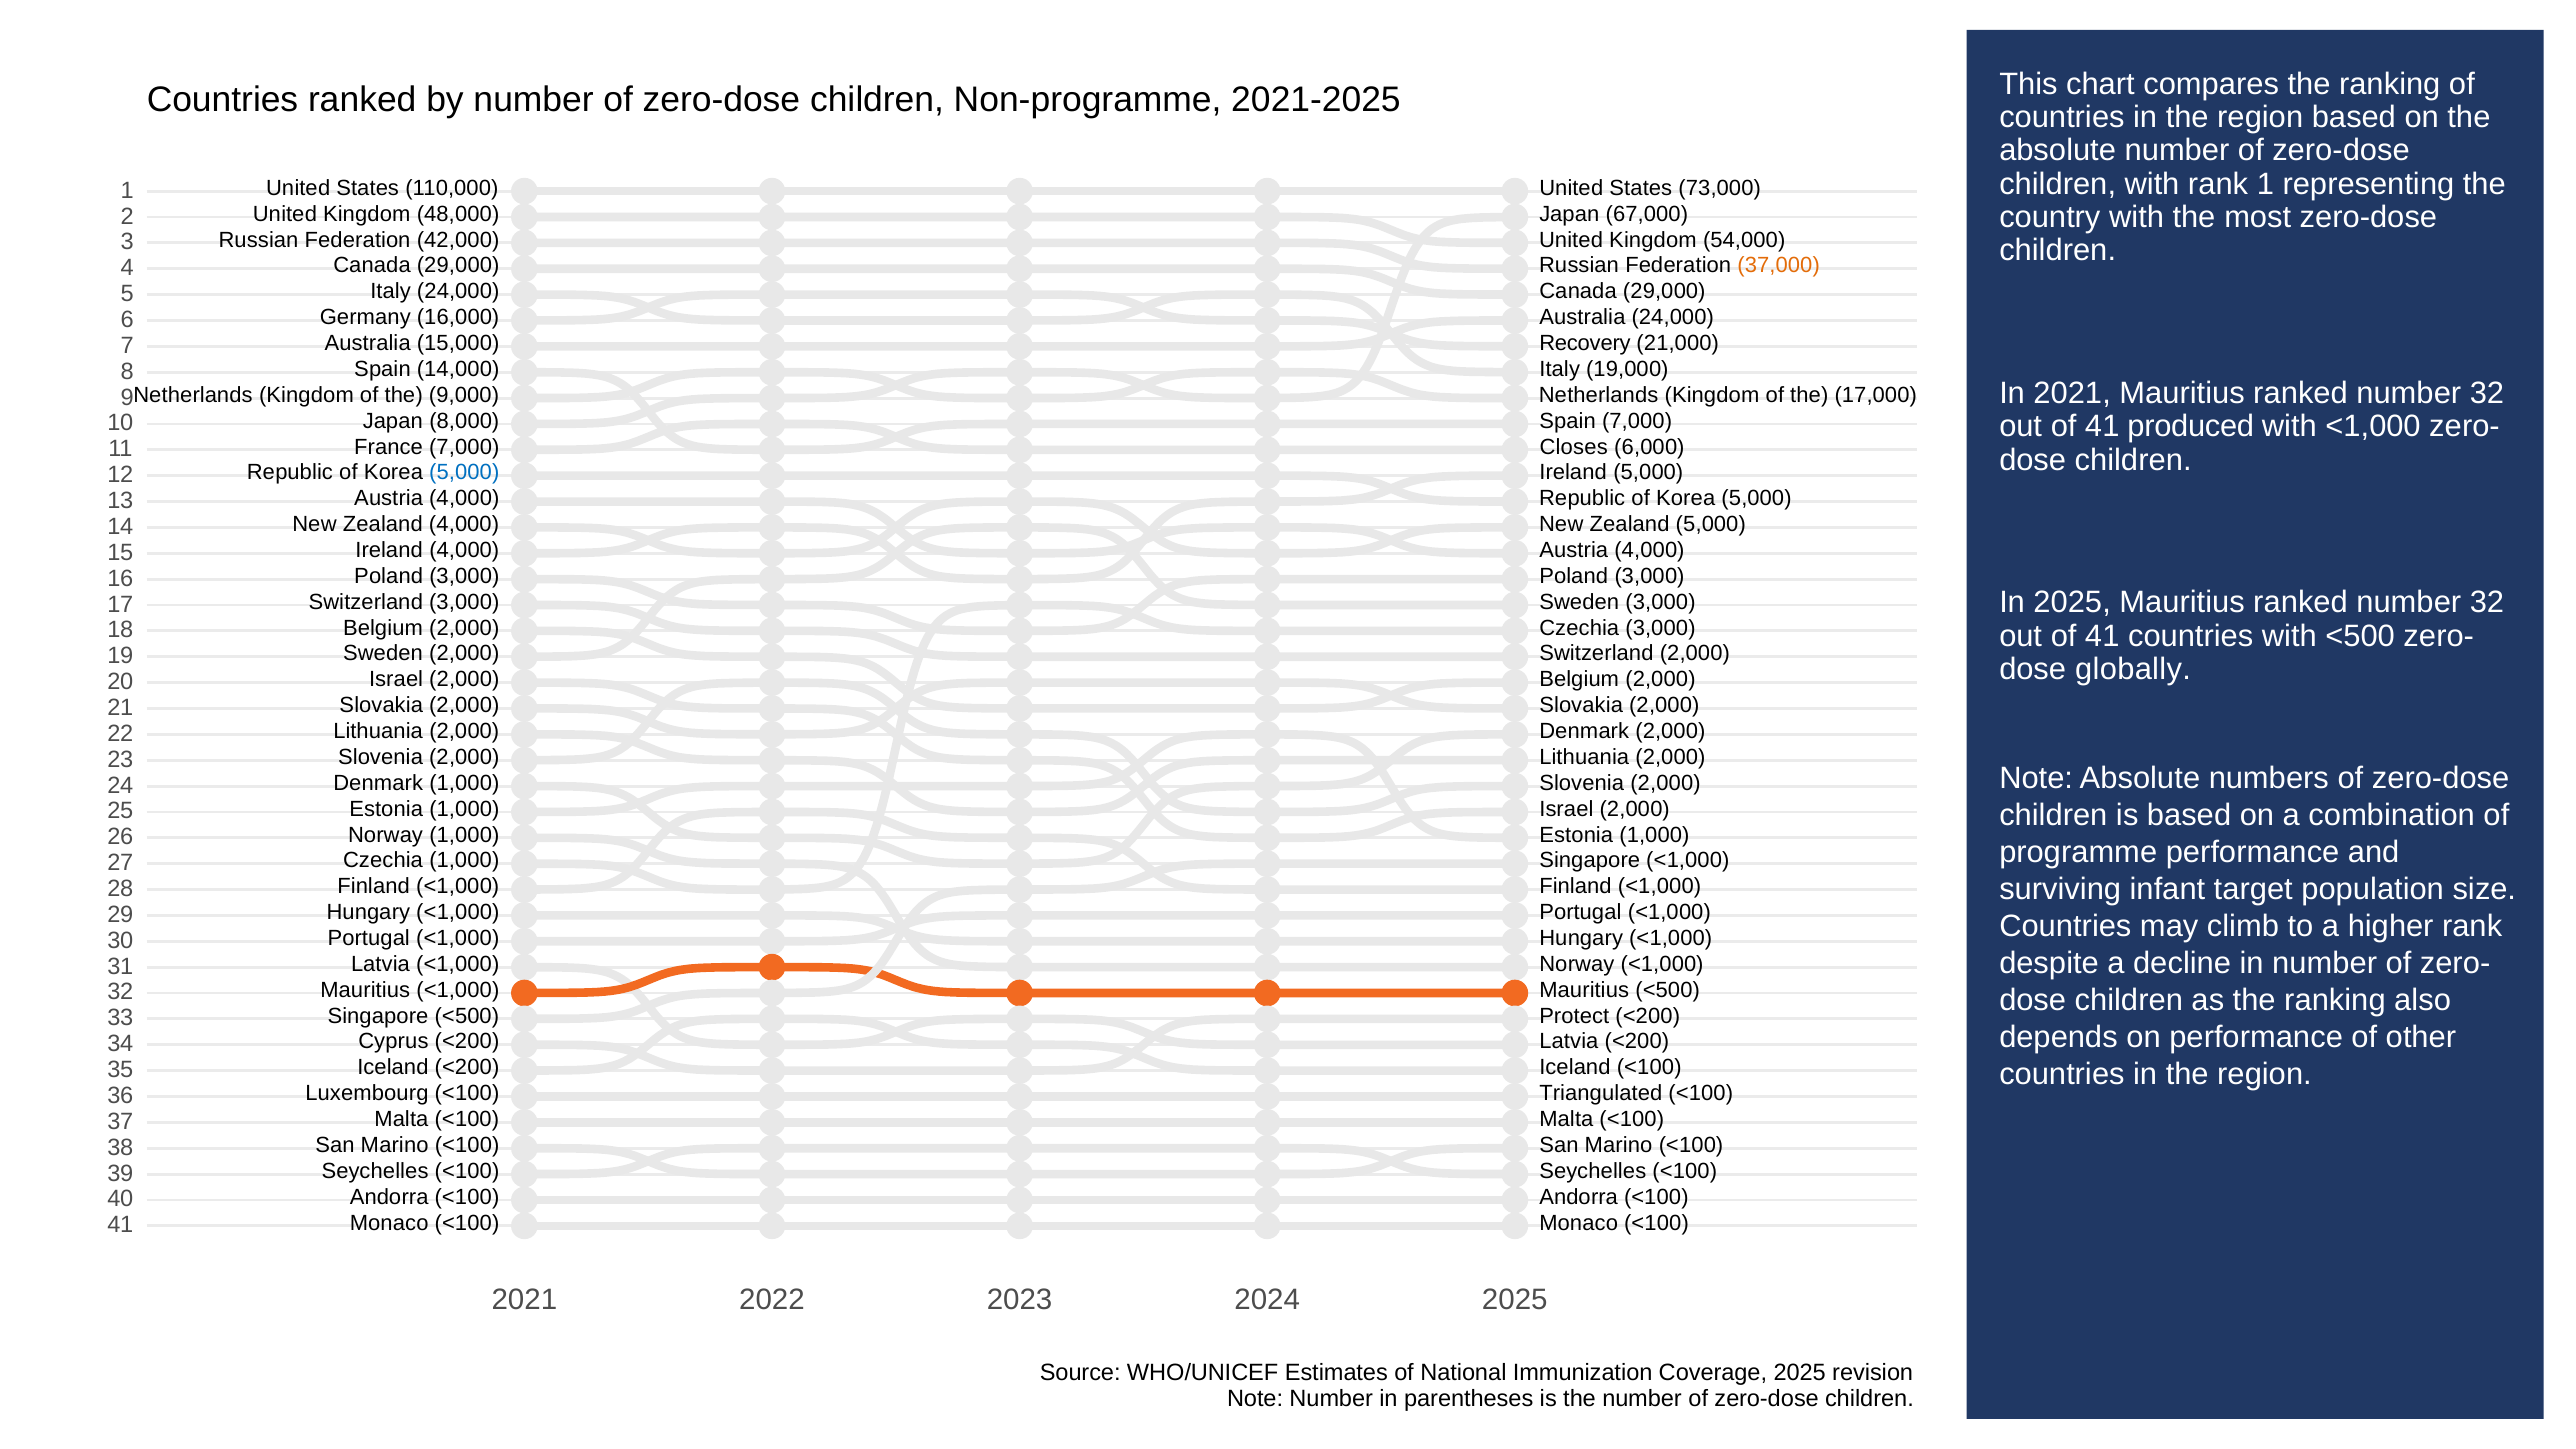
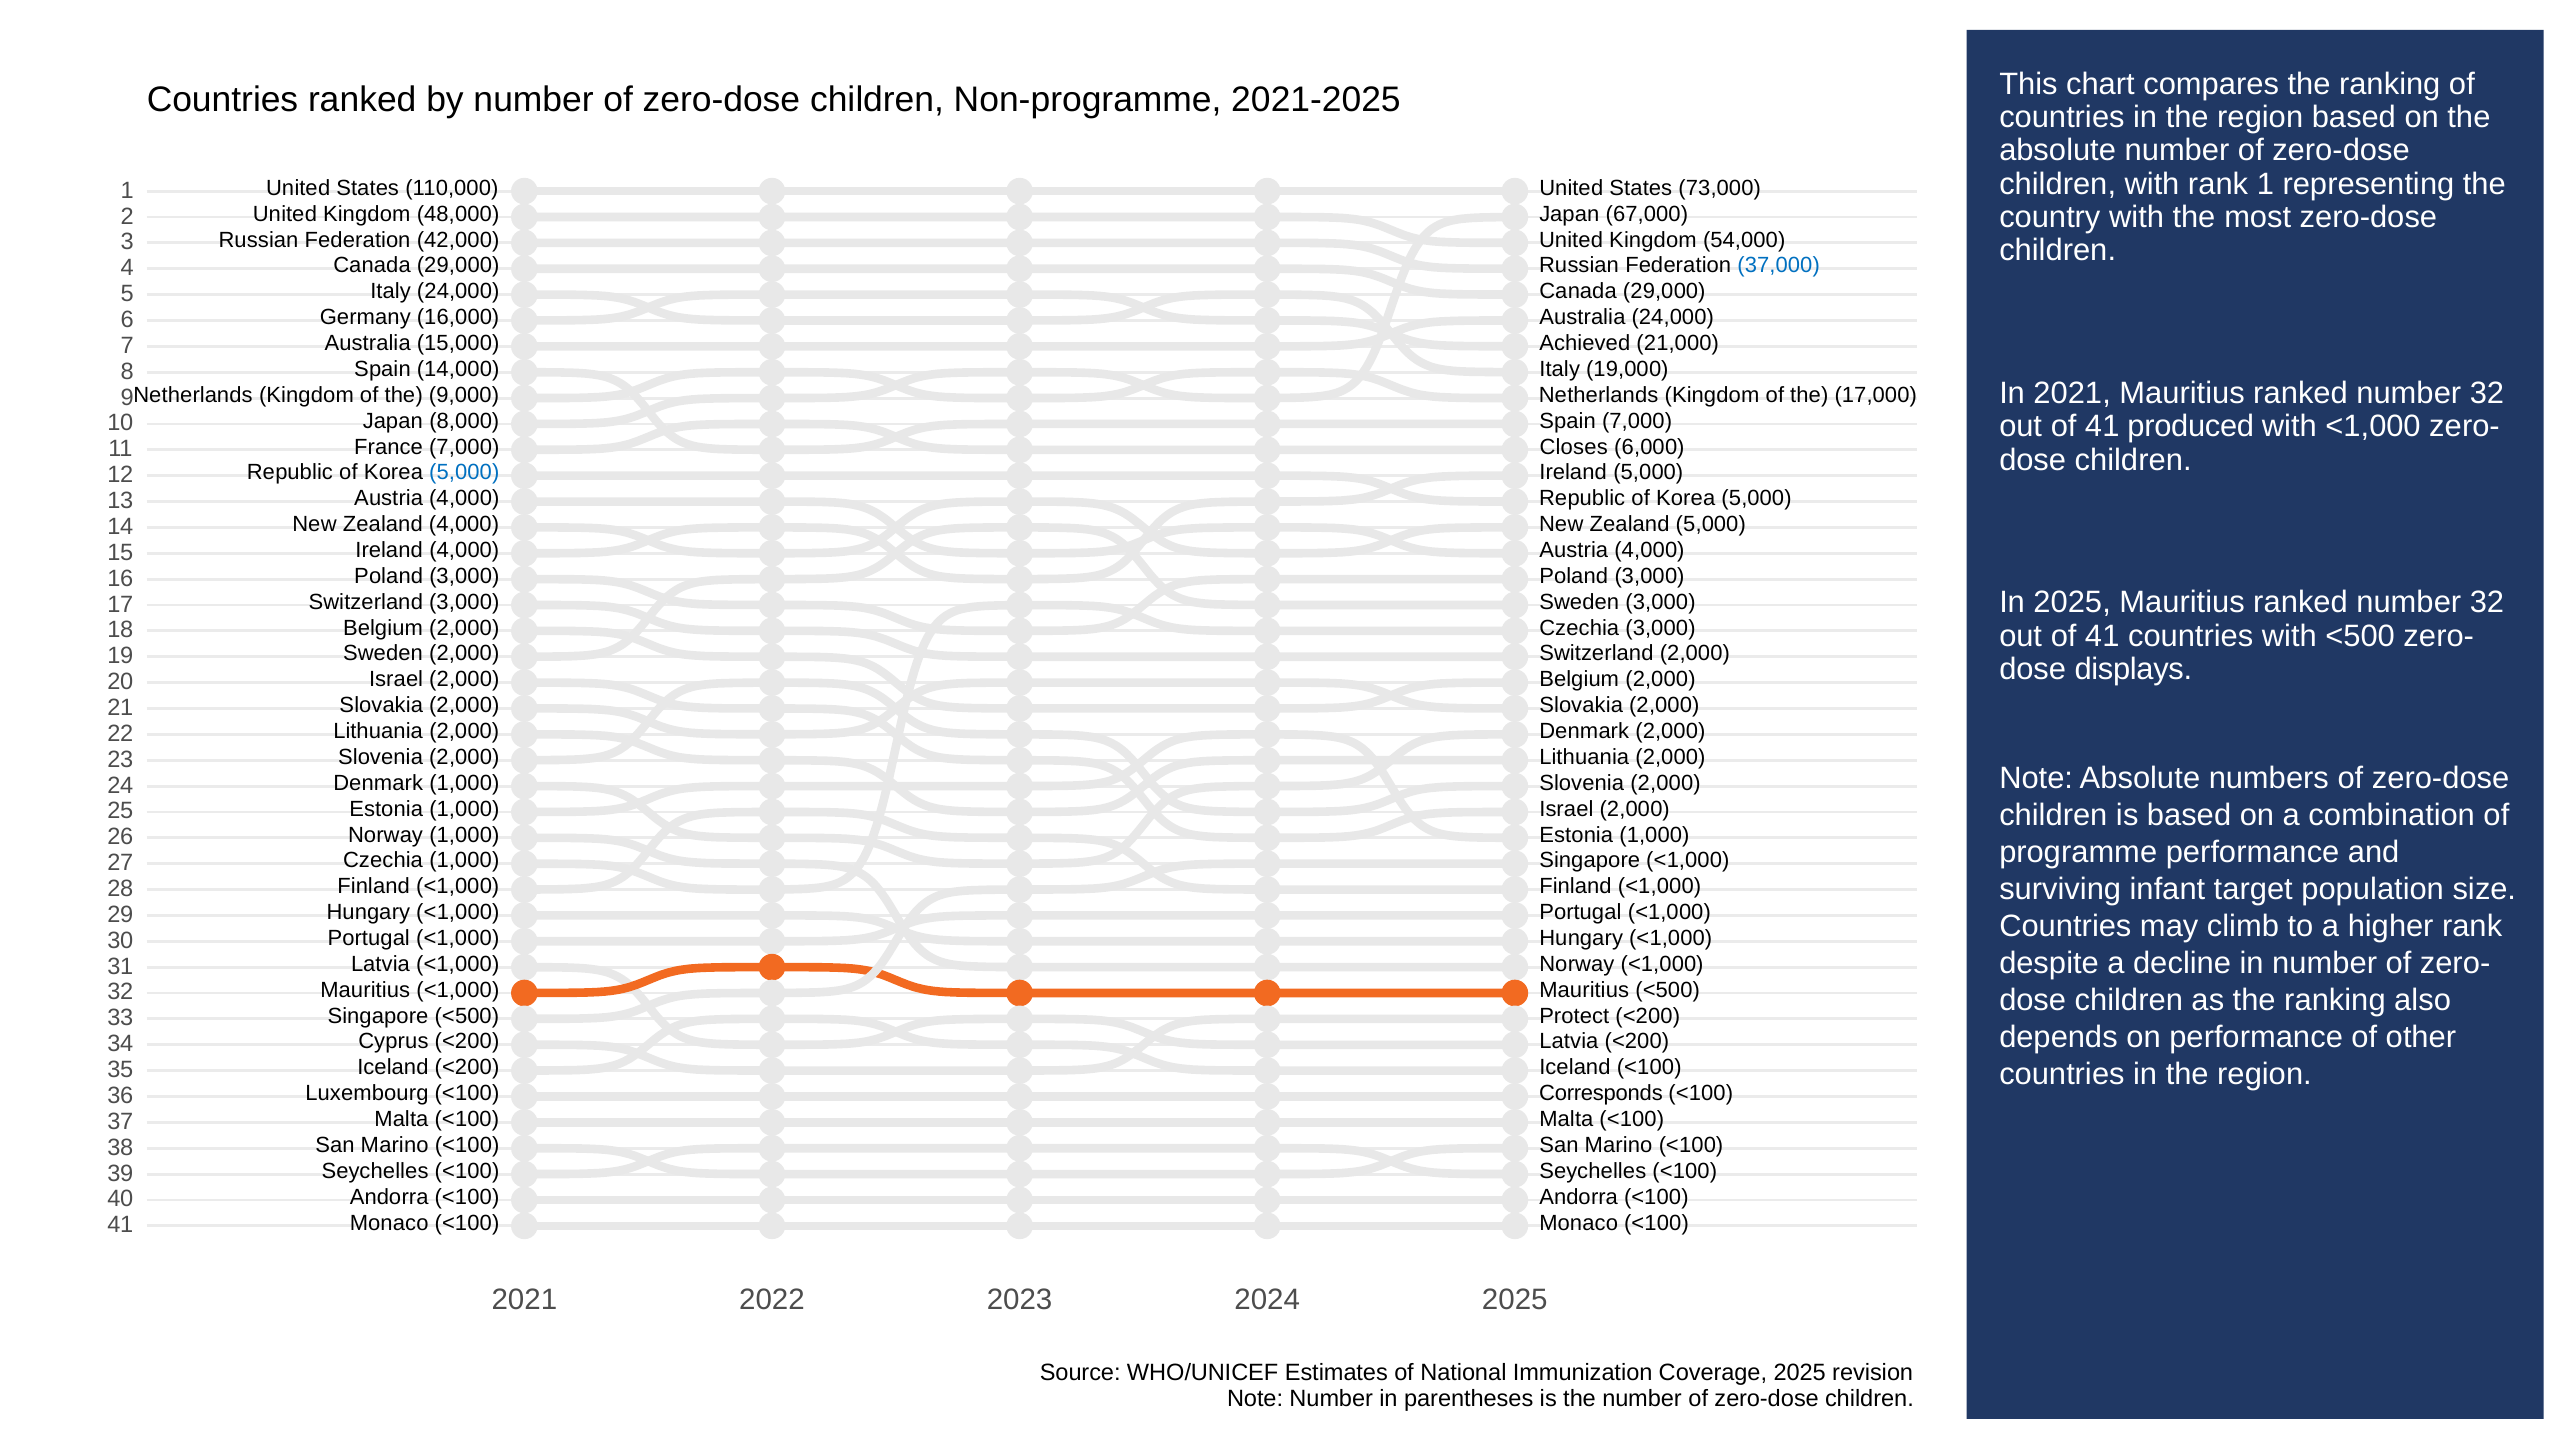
37,000 colour: orange -> blue
Recovery: Recovery -> Achieved
globally: globally -> displays
Triangulated: Triangulated -> Corresponds
